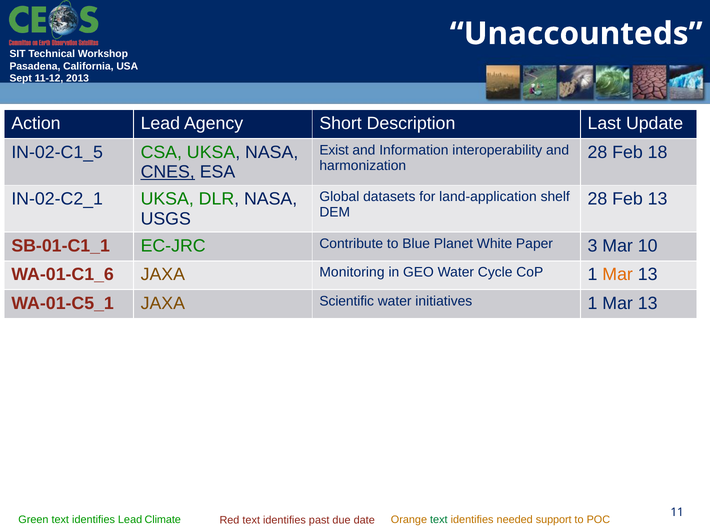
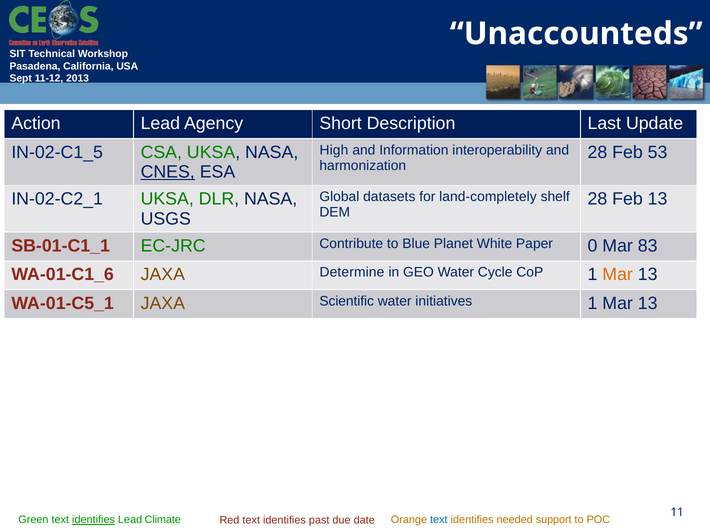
Exist: Exist -> High
18: 18 -> 53
land-application: land-application -> land-completely
3: 3 -> 0
10: 10 -> 83
Monitoring: Monitoring -> Determine
identifies at (94, 520) underline: none -> present
text at (439, 520) colour: green -> blue
